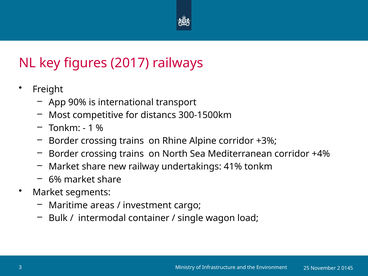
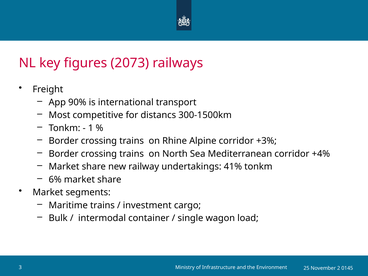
2017: 2017 -> 2073
Maritime areas: areas -> trains
